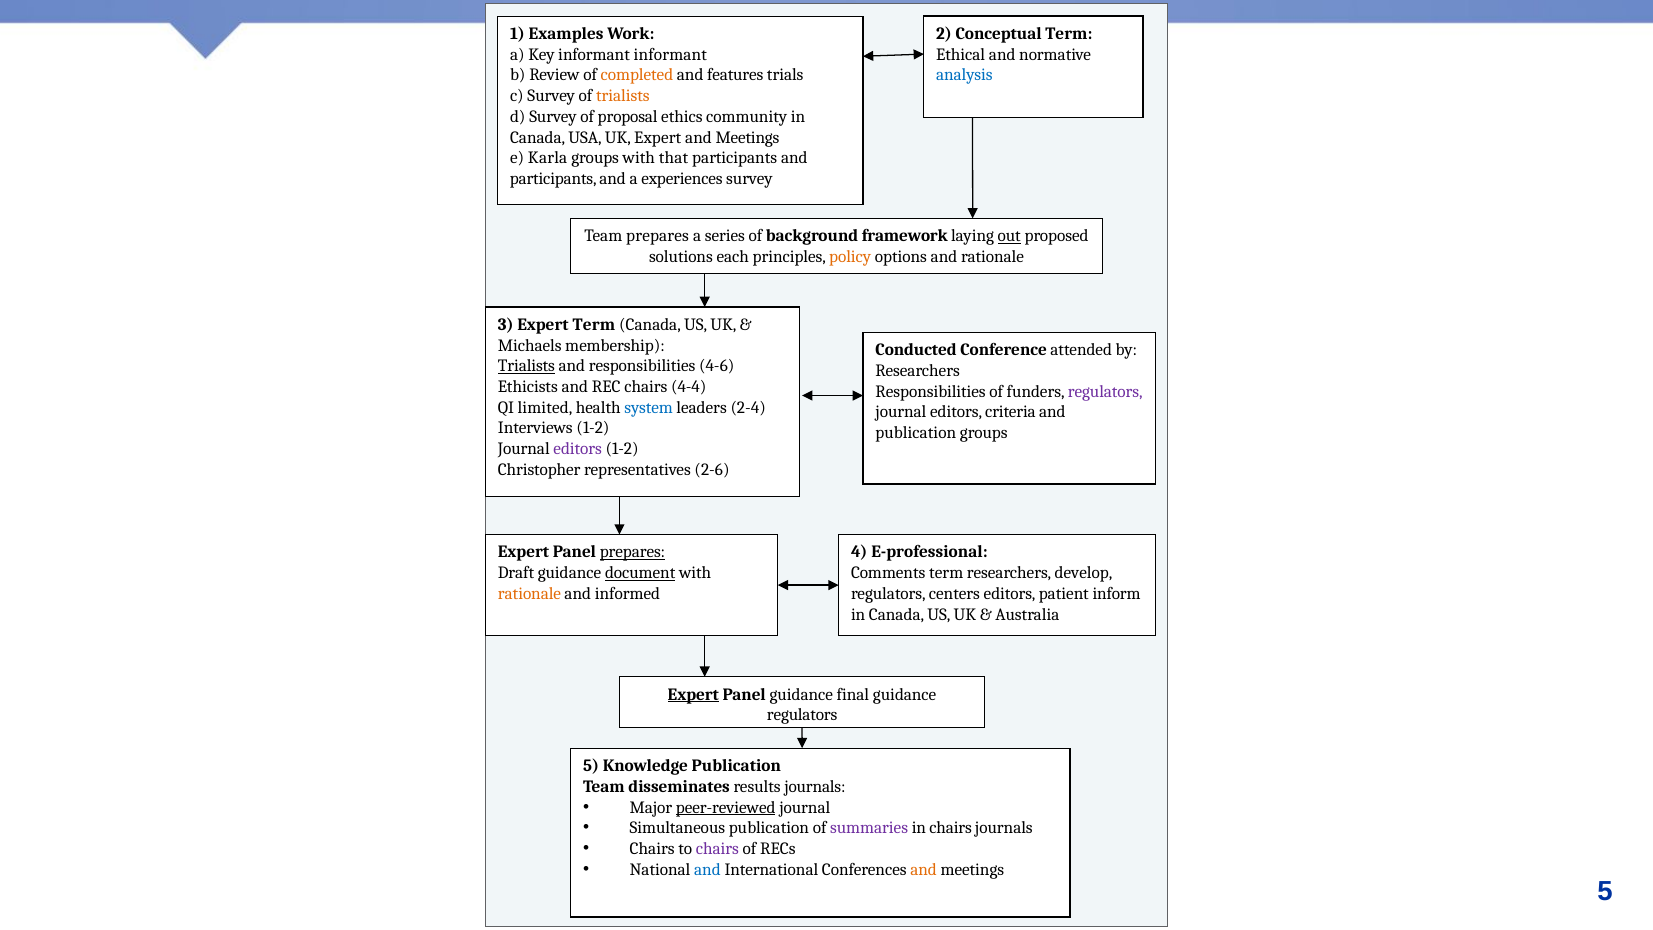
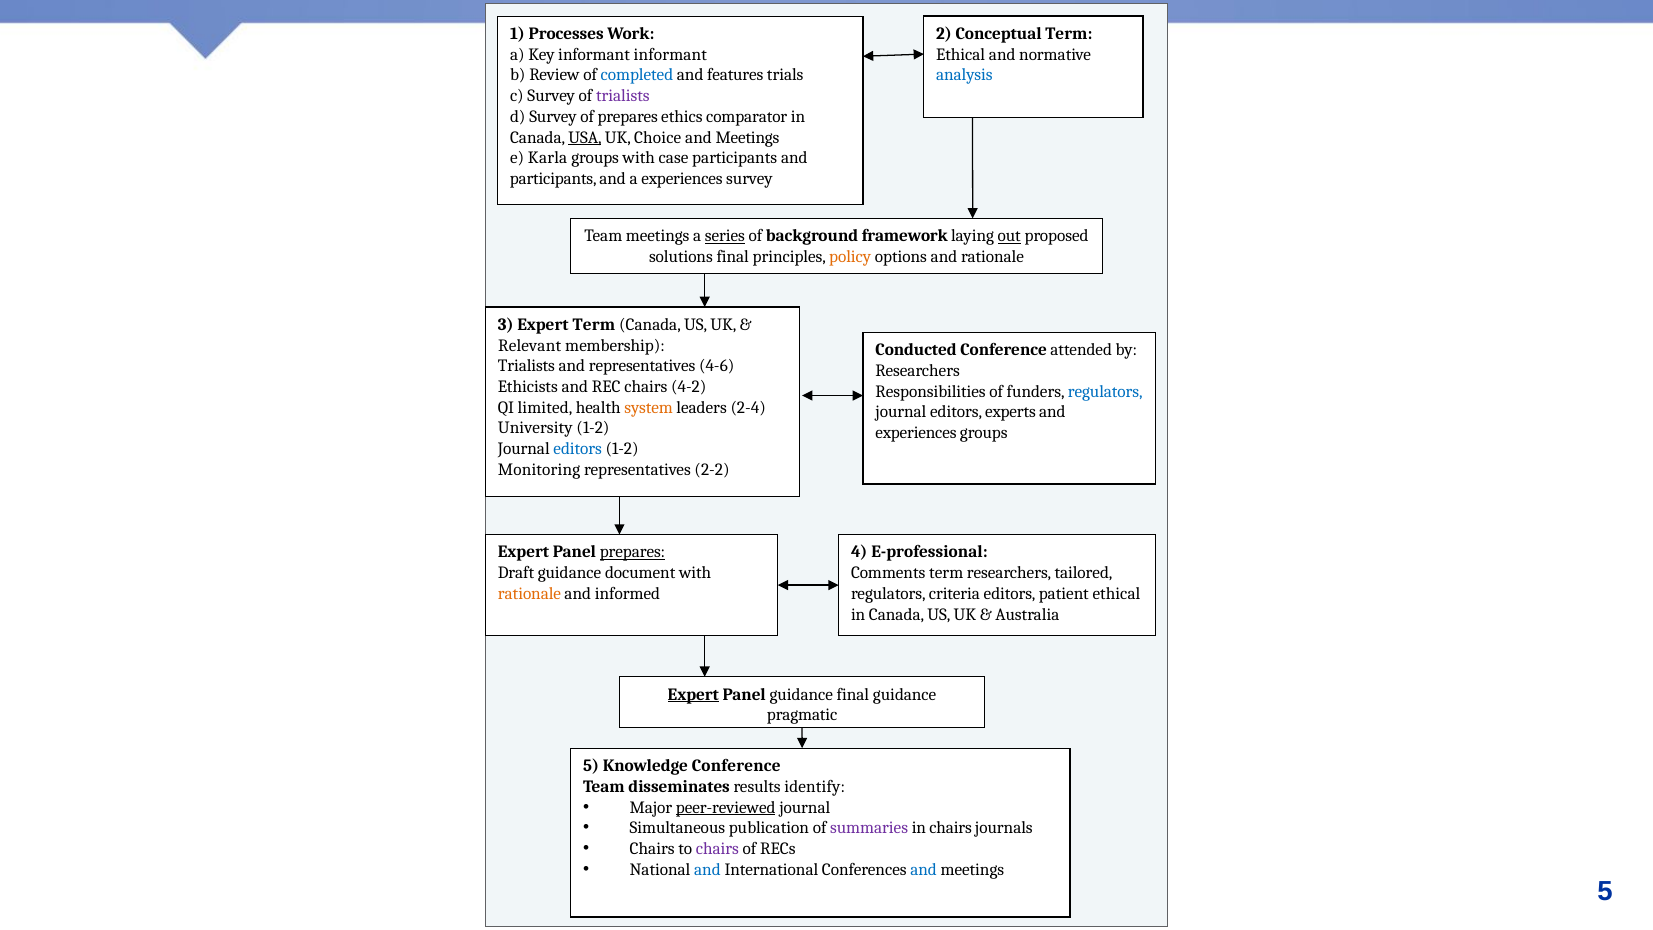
Examples: Examples -> Processes
completed colour: orange -> blue
trialists at (623, 96) colour: orange -> purple
of proposal: proposal -> prepares
community: community -> comparator
USA underline: none -> present
UK Expert: Expert -> Choice
that: that -> case
Team prepares: prepares -> meetings
series underline: none -> present
solutions each: each -> final
Michaels: Michaels -> Relevant
Trialists at (526, 366) underline: present -> none
and responsibilities: responsibilities -> representatives
4-4: 4-4 -> 4-2
regulators at (1105, 391) colour: purple -> blue
system colour: blue -> orange
criteria: criteria -> experts
Interviews: Interviews -> University
publication at (916, 433): publication -> experiences
editors at (578, 449) colour: purple -> blue
Christopher: Christopher -> Monitoring
2-6: 2-6 -> 2-2
document underline: present -> none
develop: develop -> tailored
centers: centers -> criteria
patient inform: inform -> ethical
regulators at (802, 715): regulators -> pragmatic
Knowledge Publication: Publication -> Conference
results journals: journals -> identify
and at (924, 869) colour: orange -> blue
